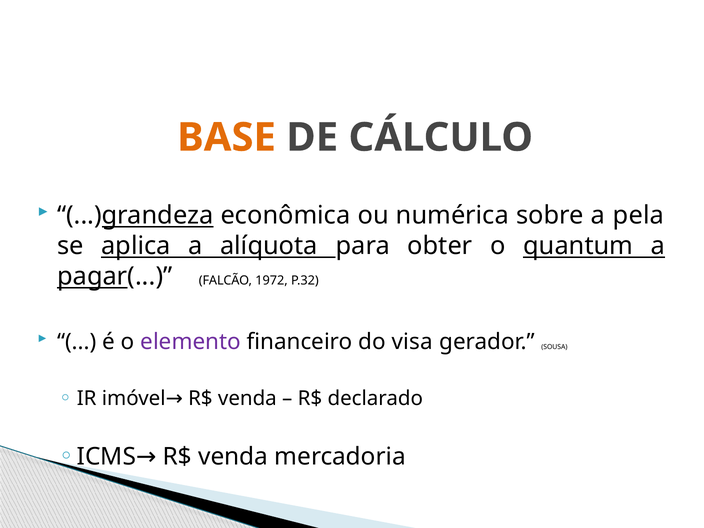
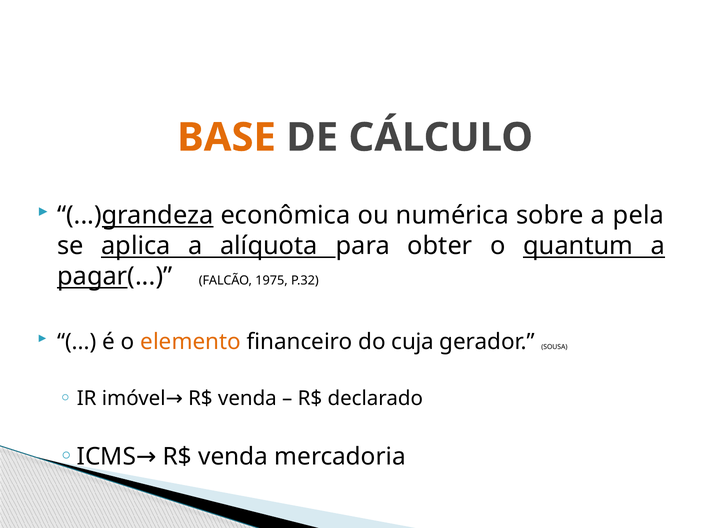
1972: 1972 -> 1975
elemento colour: purple -> orange
visa: visa -> cuja
